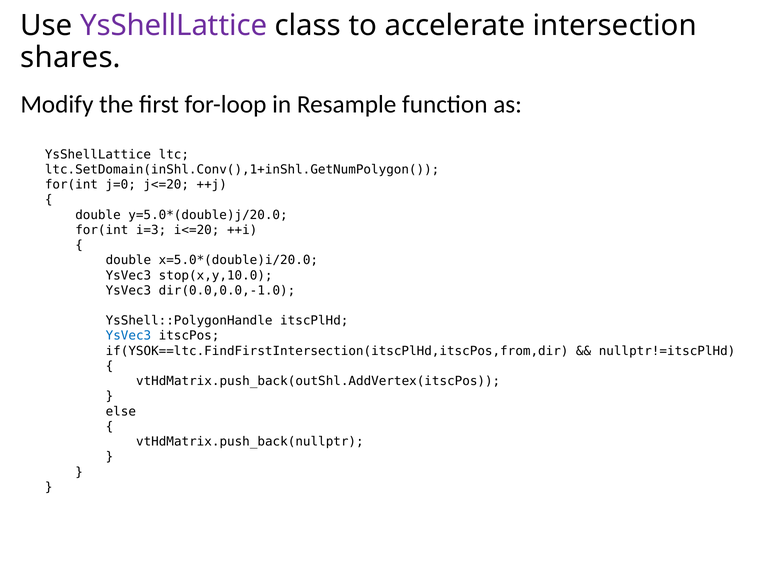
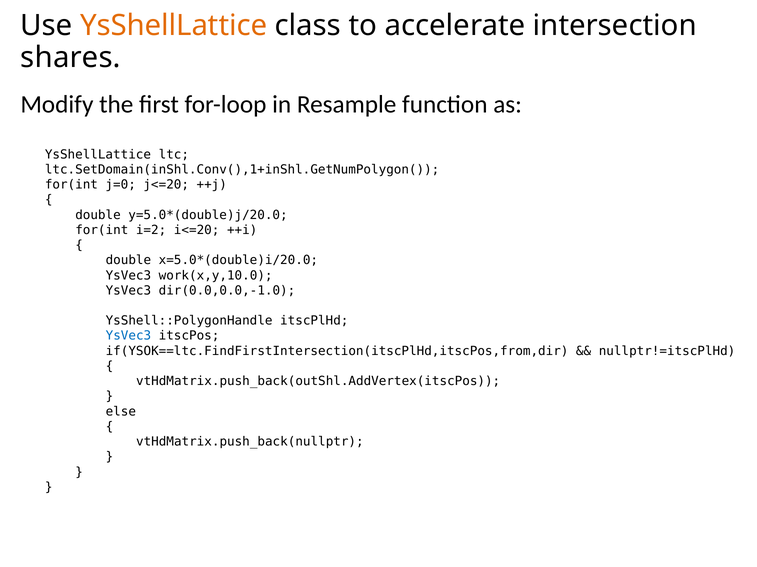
YsShellLattice at (174, 26) colour: purple -> orange
i=3: i=3 -> i=2
stop(x,y,10.0: stop(x,y,10.0 -> work(x,y,10.0
